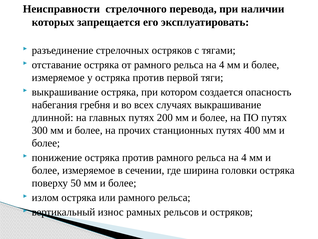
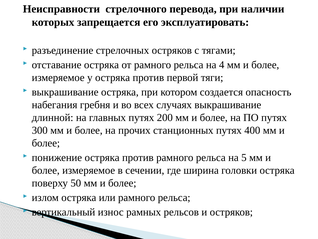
4 at (244, 157): 4 -> 5
